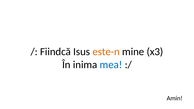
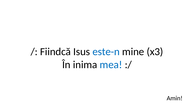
este-n colour: orange -> blue
